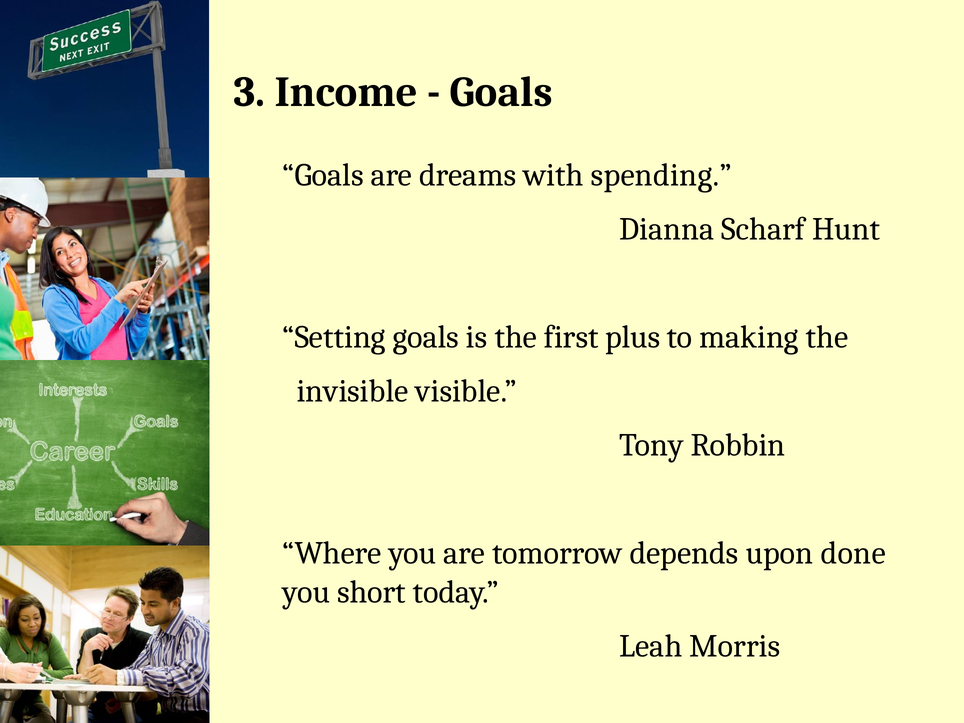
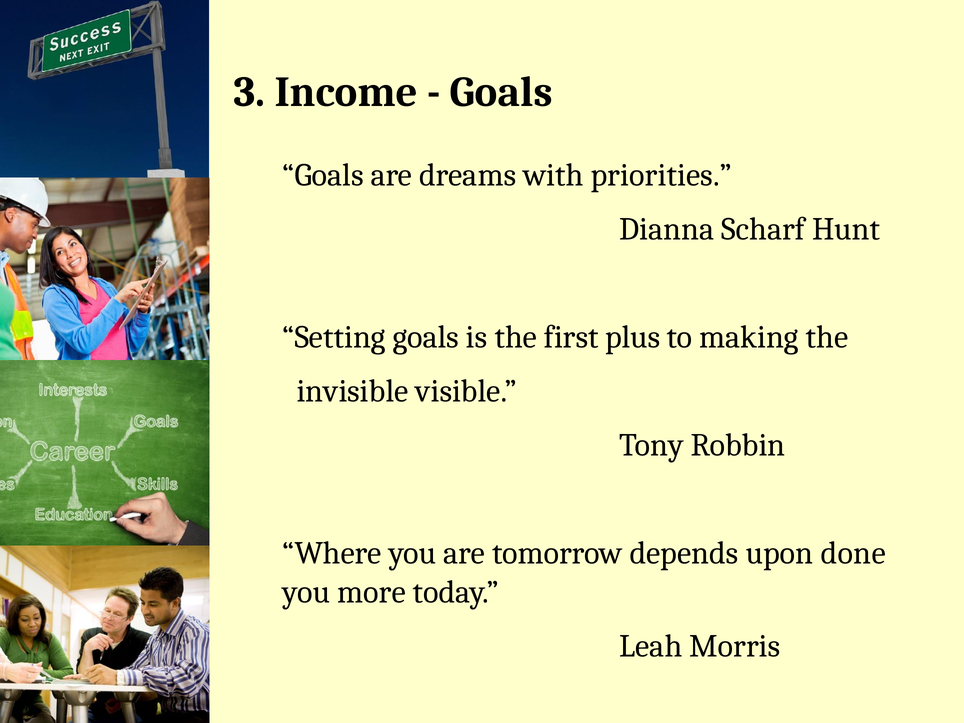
spending: spending -> priorities
short: short -> more
